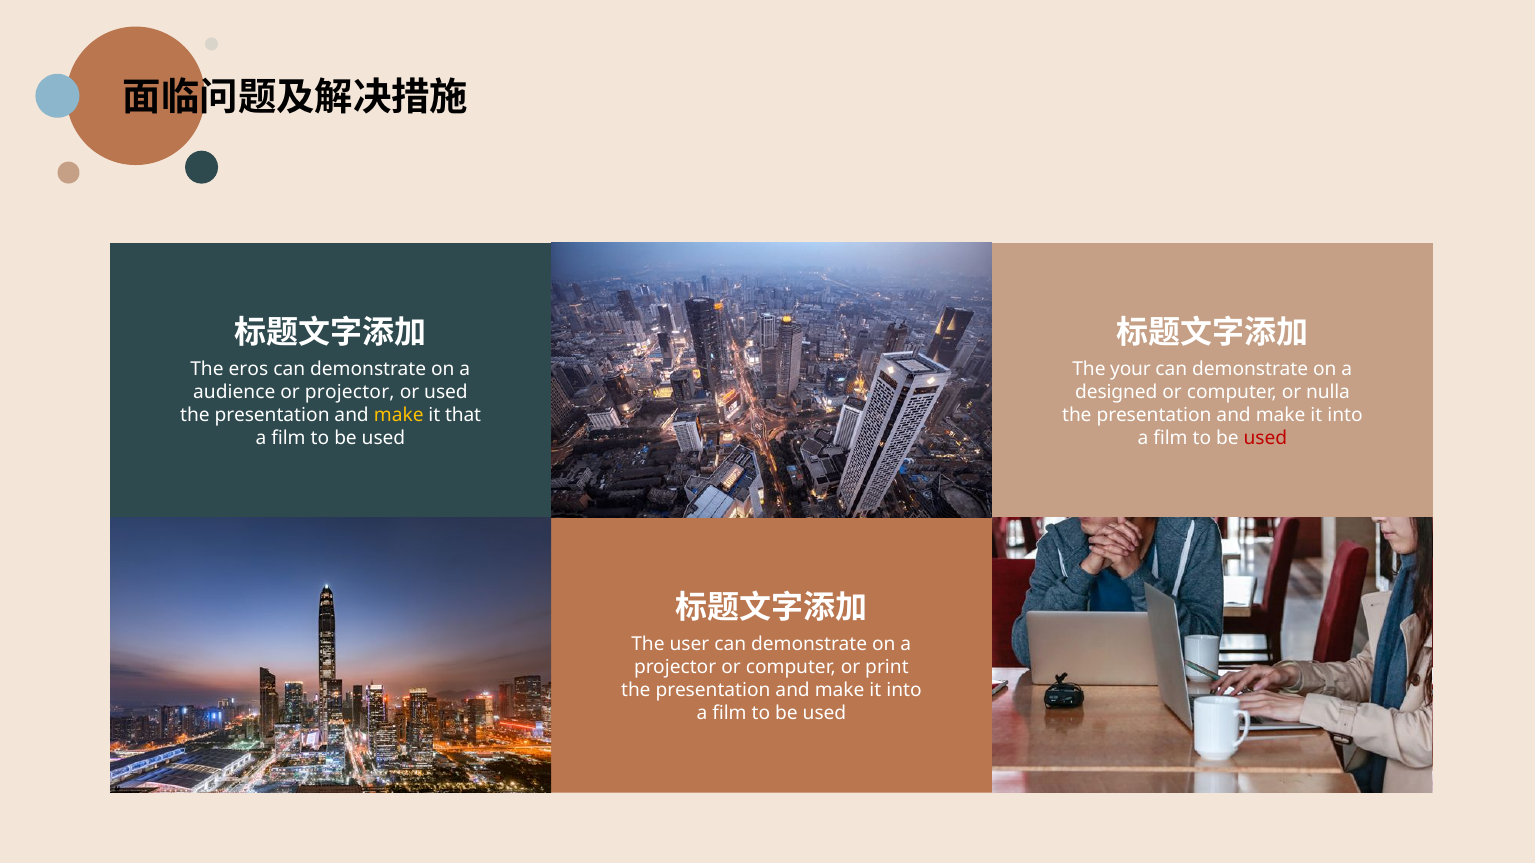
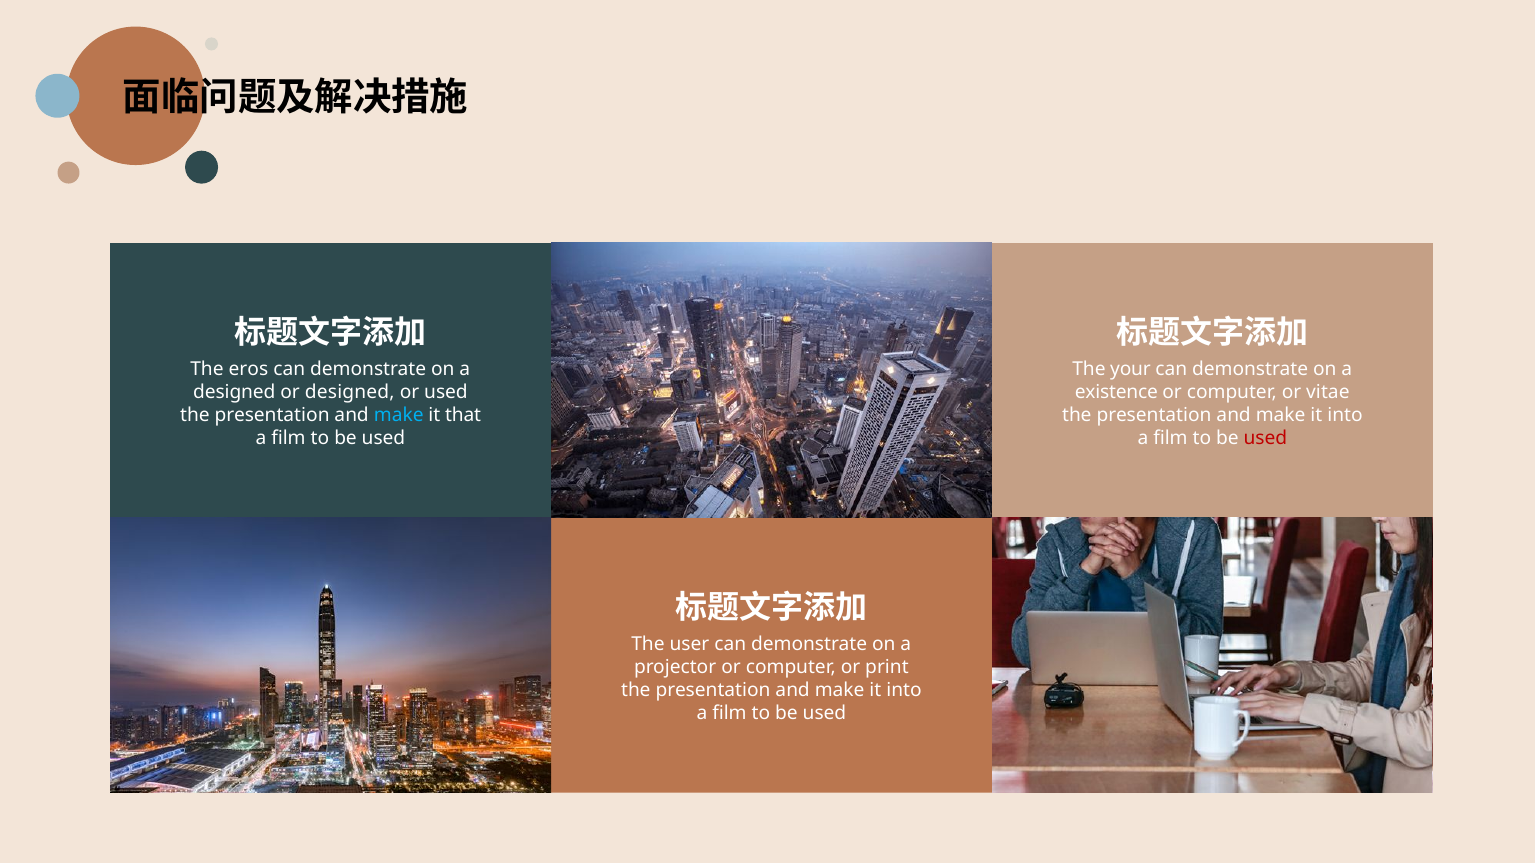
audience at (234, 393): audience -> designed
or projector: projector -> designed
designed: designed -> existence
nulla: nulla -> vitae
make at (399, 416) colour: yellow -> light blue
